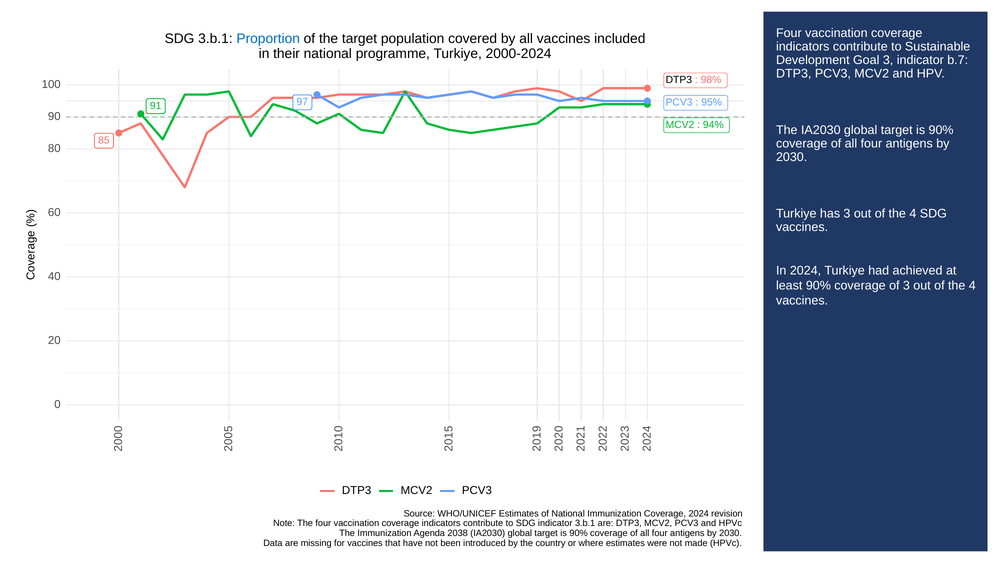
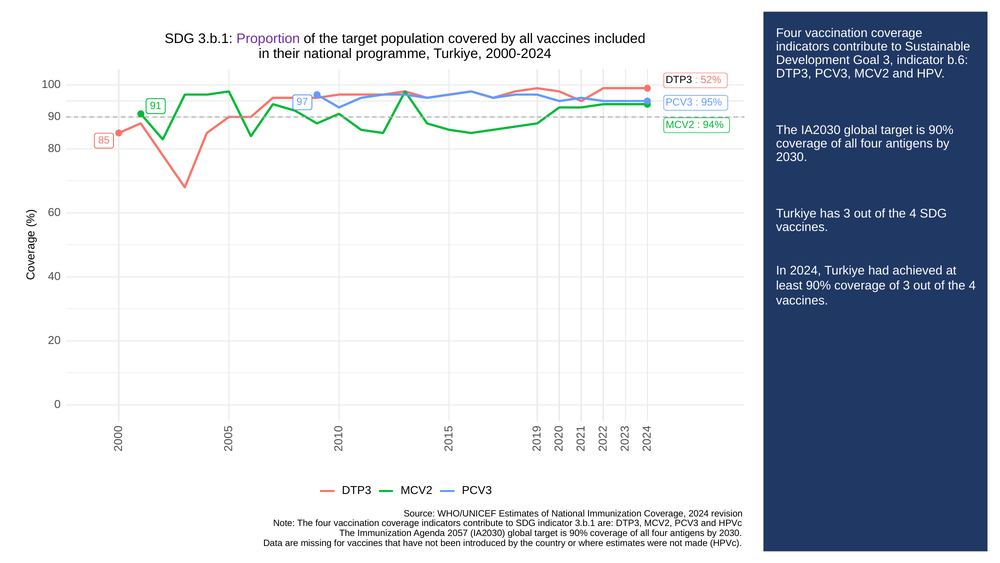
Proportion colour: blue -> purple
b.7: b.7 -> b.6
98%: 98% -> 52%
2038: 2038 -> 2057
